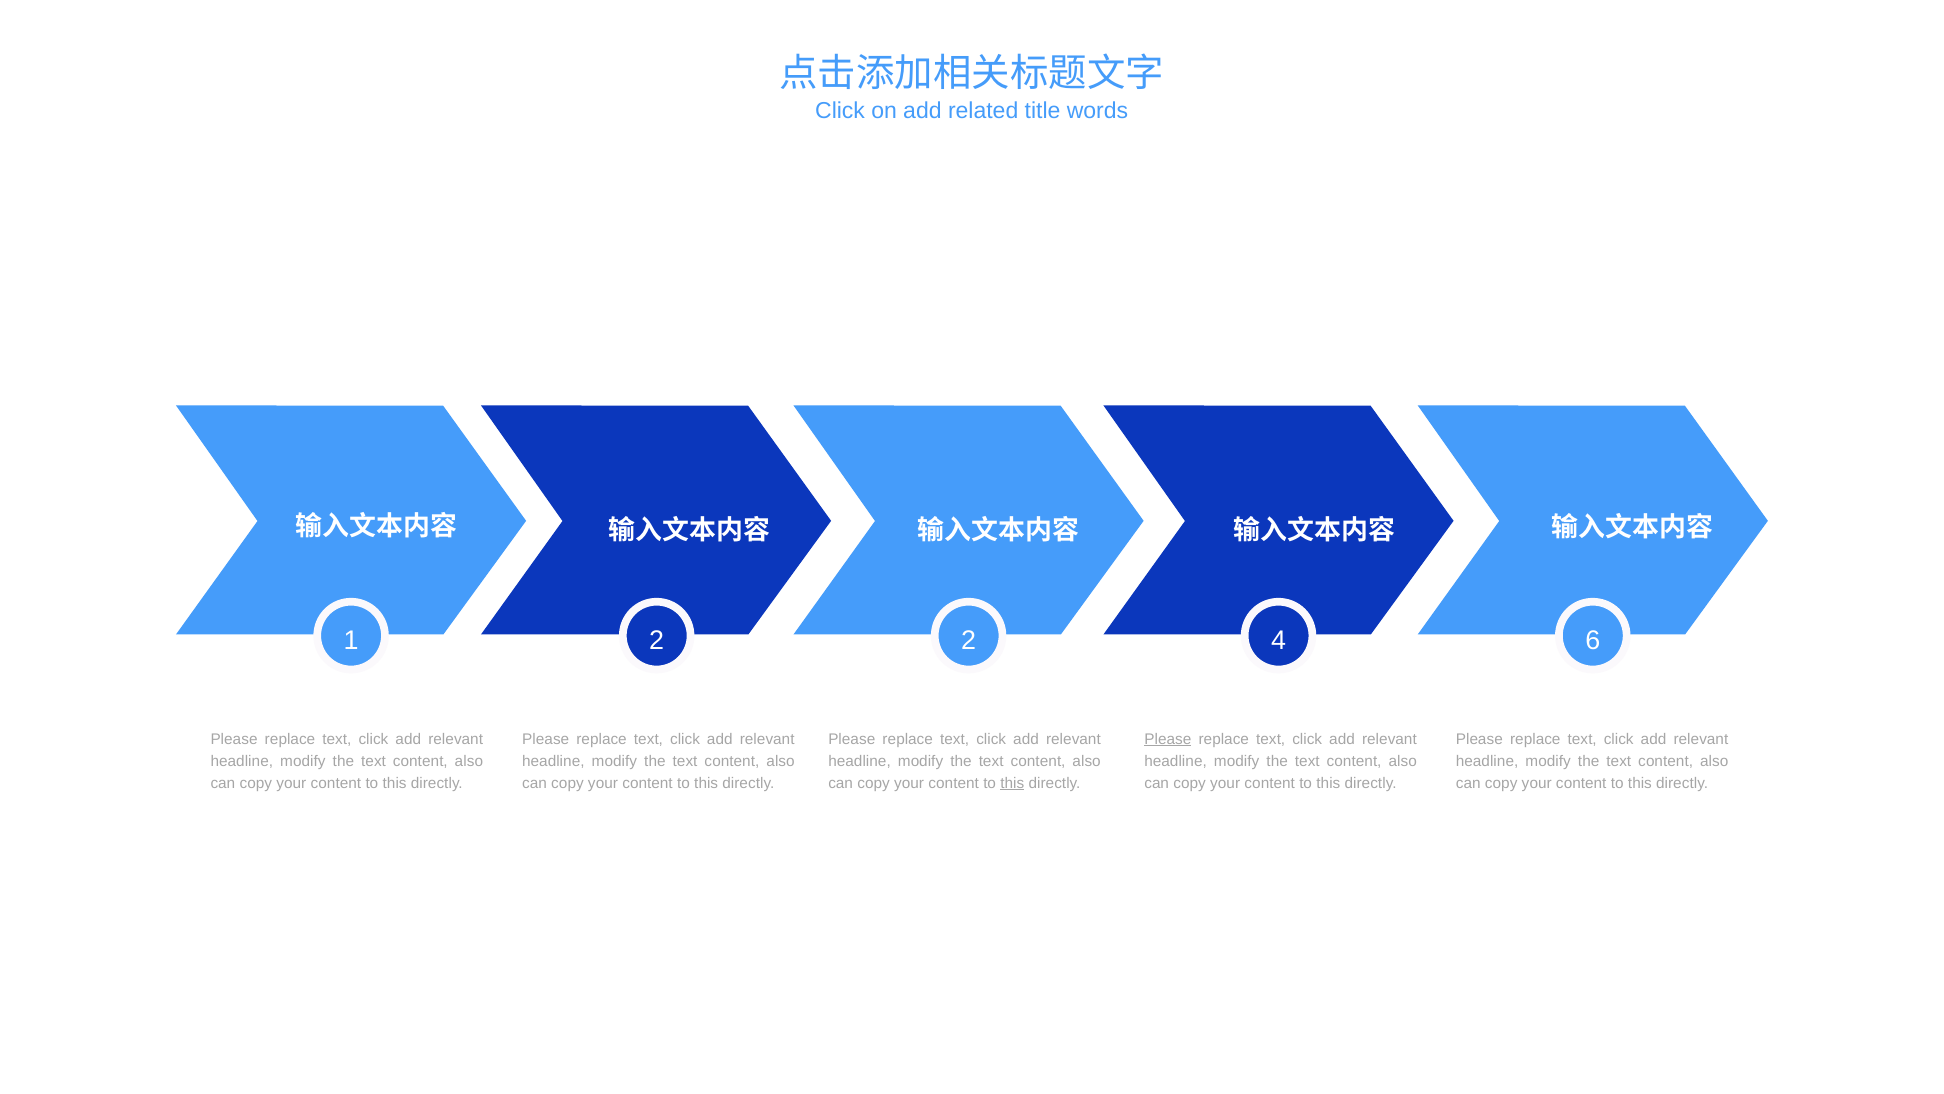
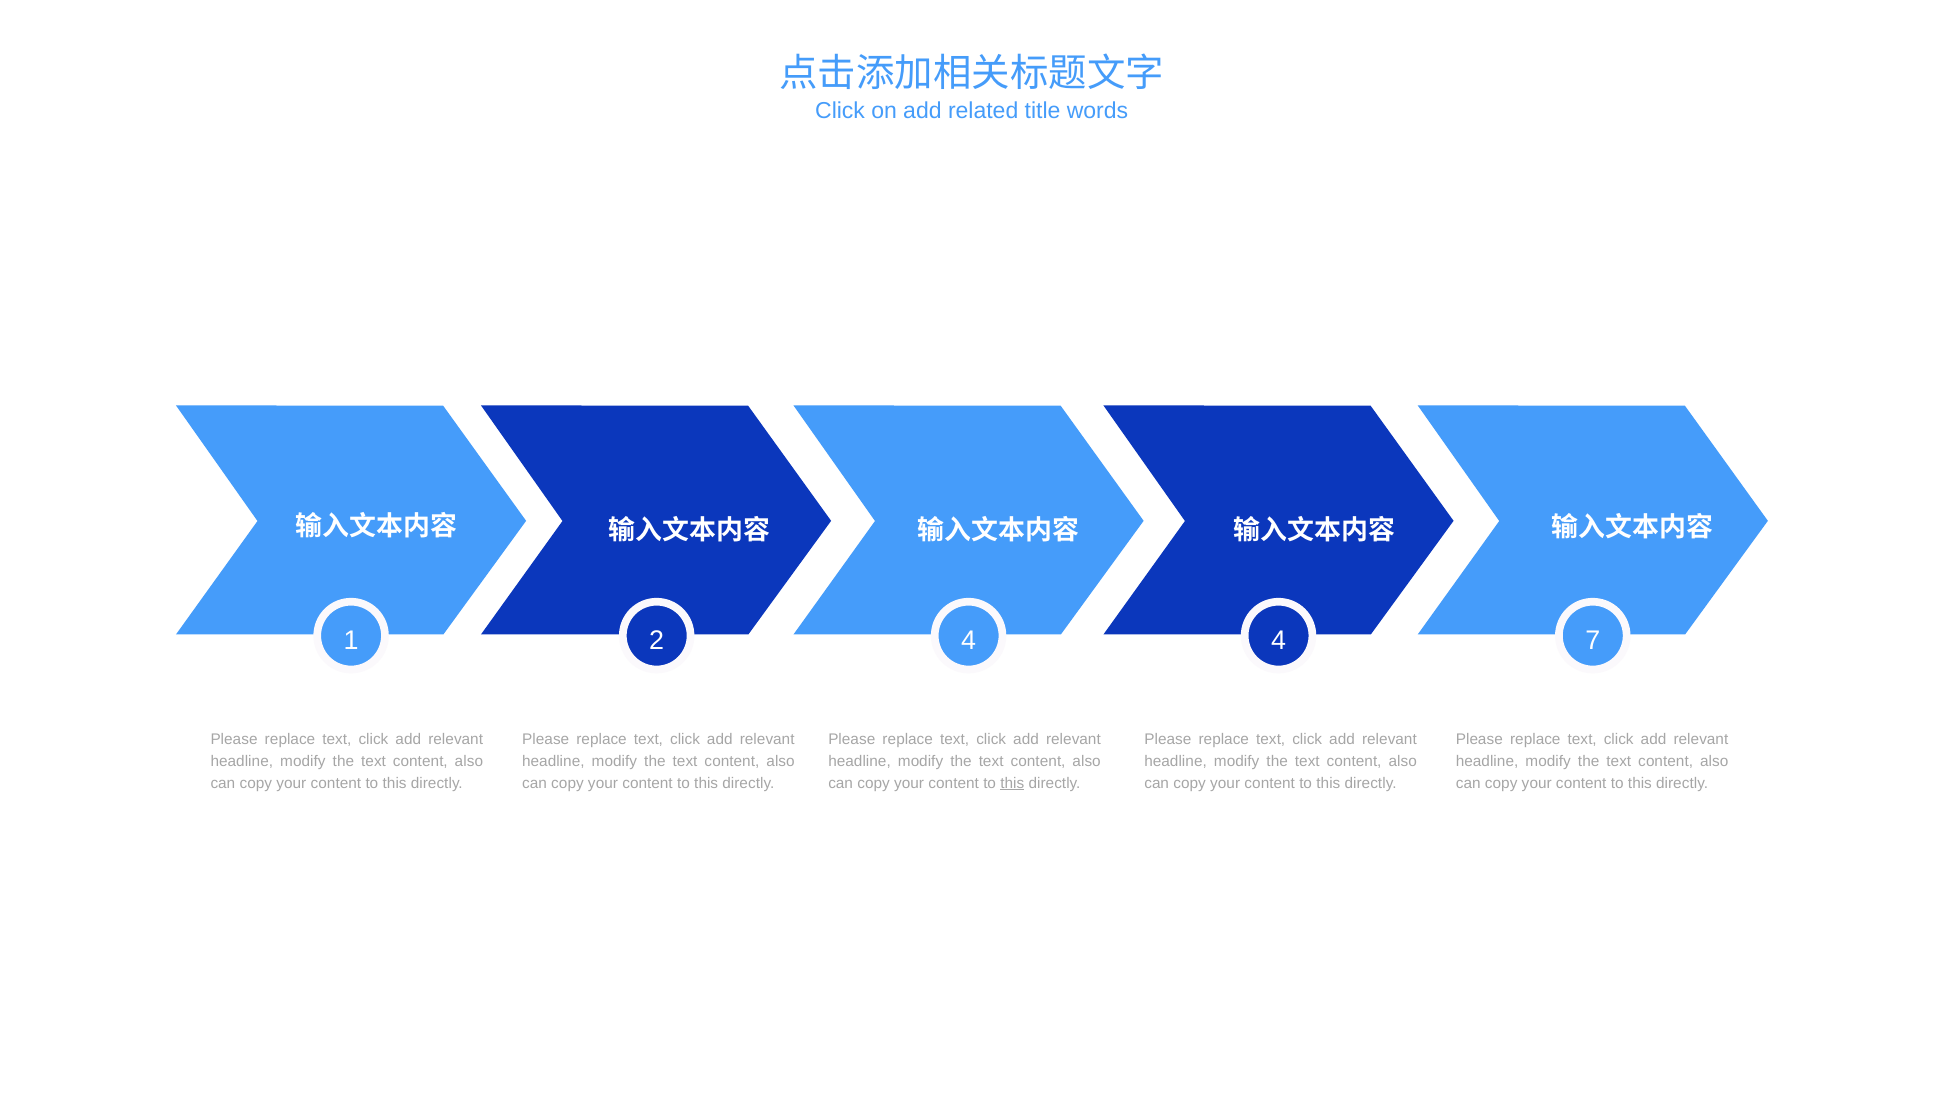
2 2: 2 -> 4
6: 6 -> 7
Please at (1168, 739) underline: present -> none
